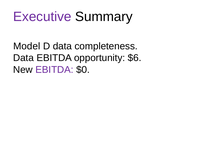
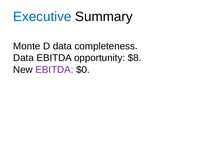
Executive colour: purple -> blue
Model: Model -> Monte
$6: $6 -> $8
